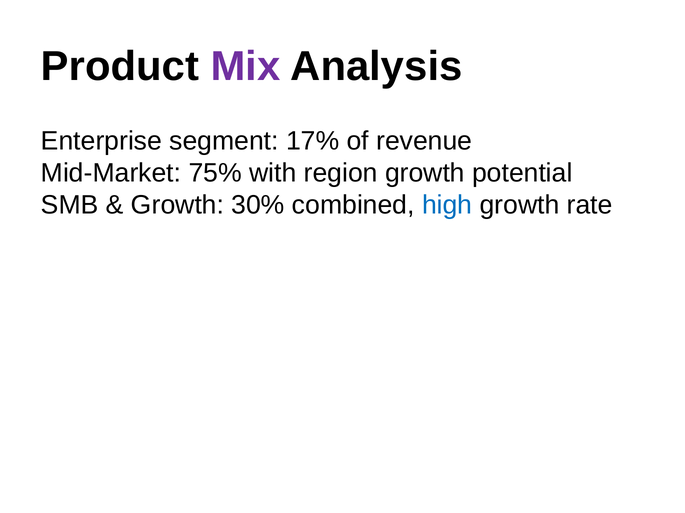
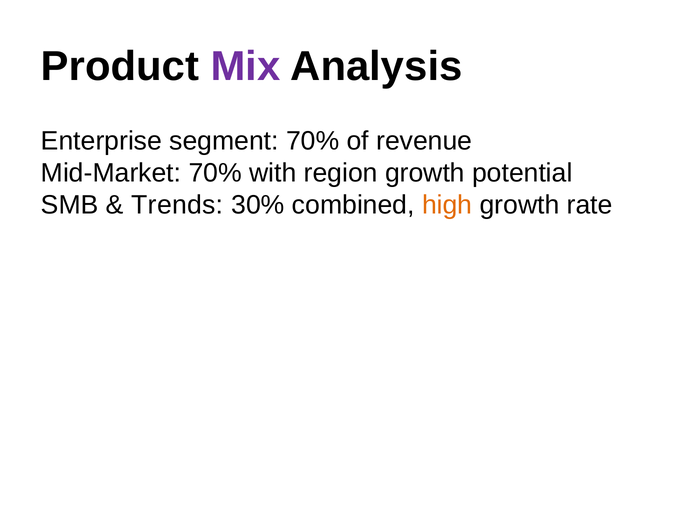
segment 17%: 17% -> 70%
Mid-Market 75%: 75% -> 70%
Growth at (178, 205): Growth -> Trends
high colour: blue -> orange
